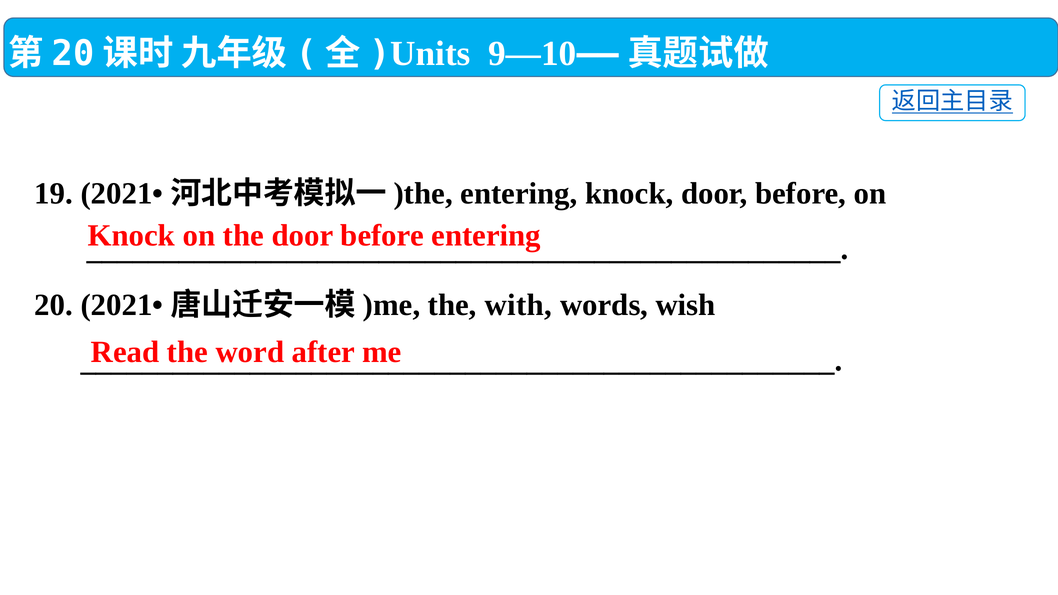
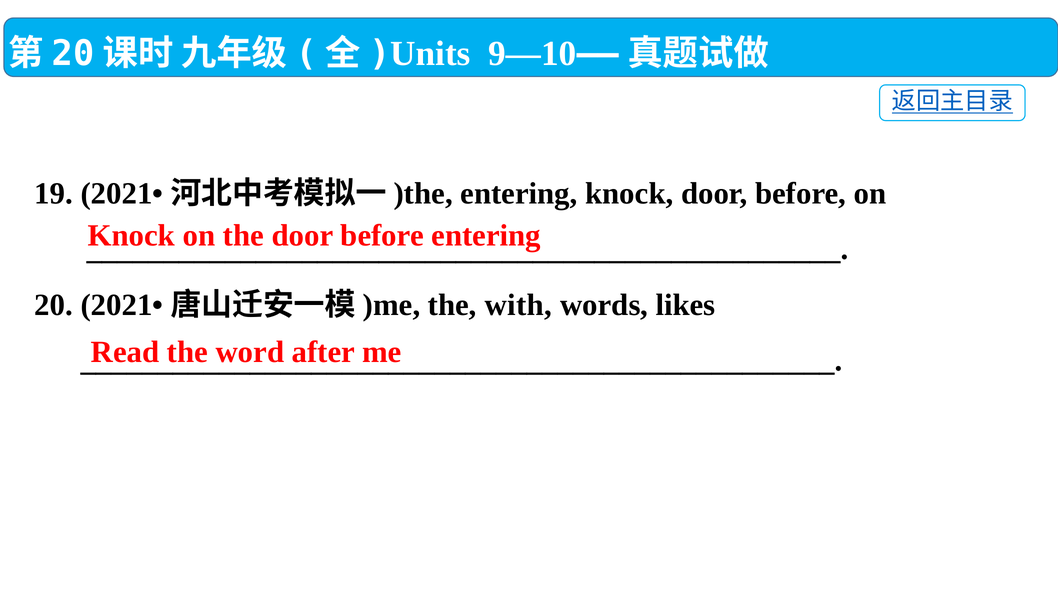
wish: wish -> likes
